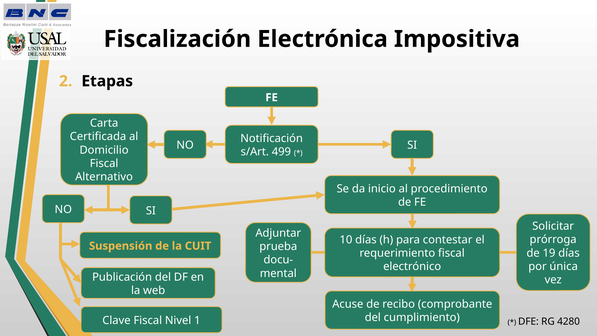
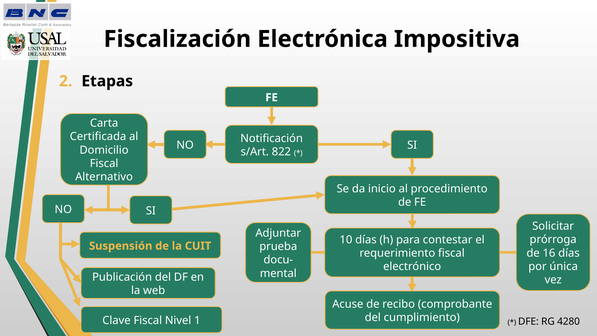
499: 499 -> 822
19: 19 -> 16
